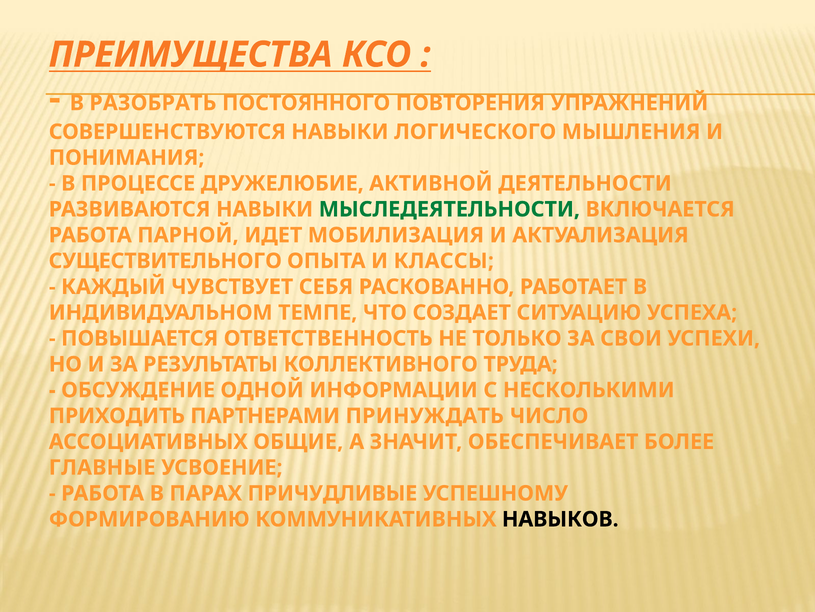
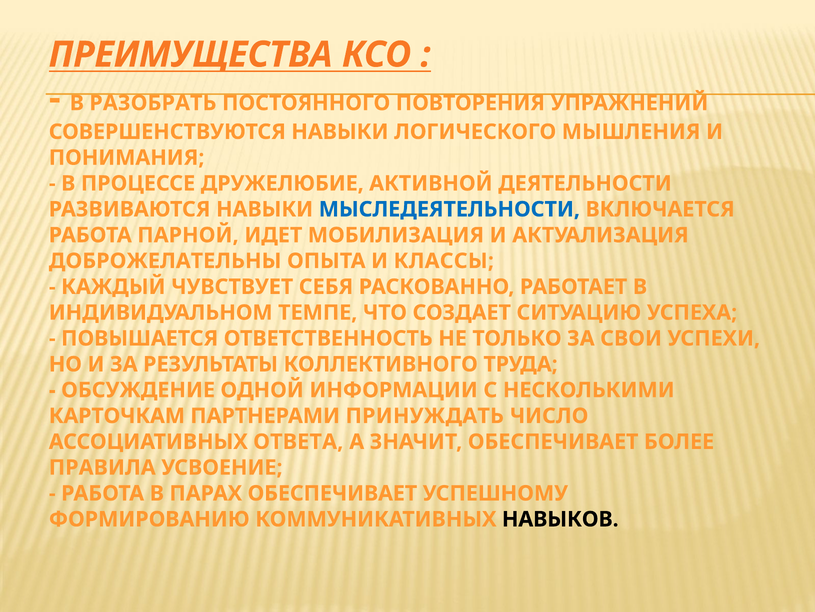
МЫСЛЕДЕЯТЕЛЬНОСТИ colour: green -> blue
СУЩЕСТВИТЕЛЬНОГО: СУЩЕСТВИТЕЛЬНОГО -> ДОБРОЖЕЛАТЕЛЬНЫ
ПРИХОДИТЬ: ПРИХОДИТЬ -> КАРТОЧКАМ
ОБЩИЕ: ОБЩИЕ -> ОТВЕТА
ГЛАВНЫЕ: ГЛАВНЫЕ -> ПРАВИЛА
ПАРАХ ПРИЧУДЛИВЫЕ: ПРИЧУДЛИВЫЕ -> ОБЕСПЕЧИВАЕТ
